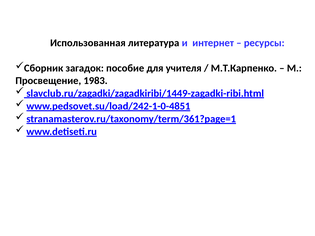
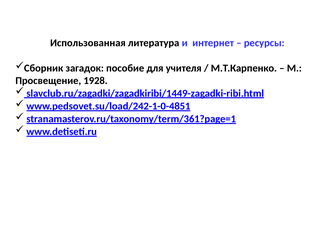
1983: 1983 -> 1928
